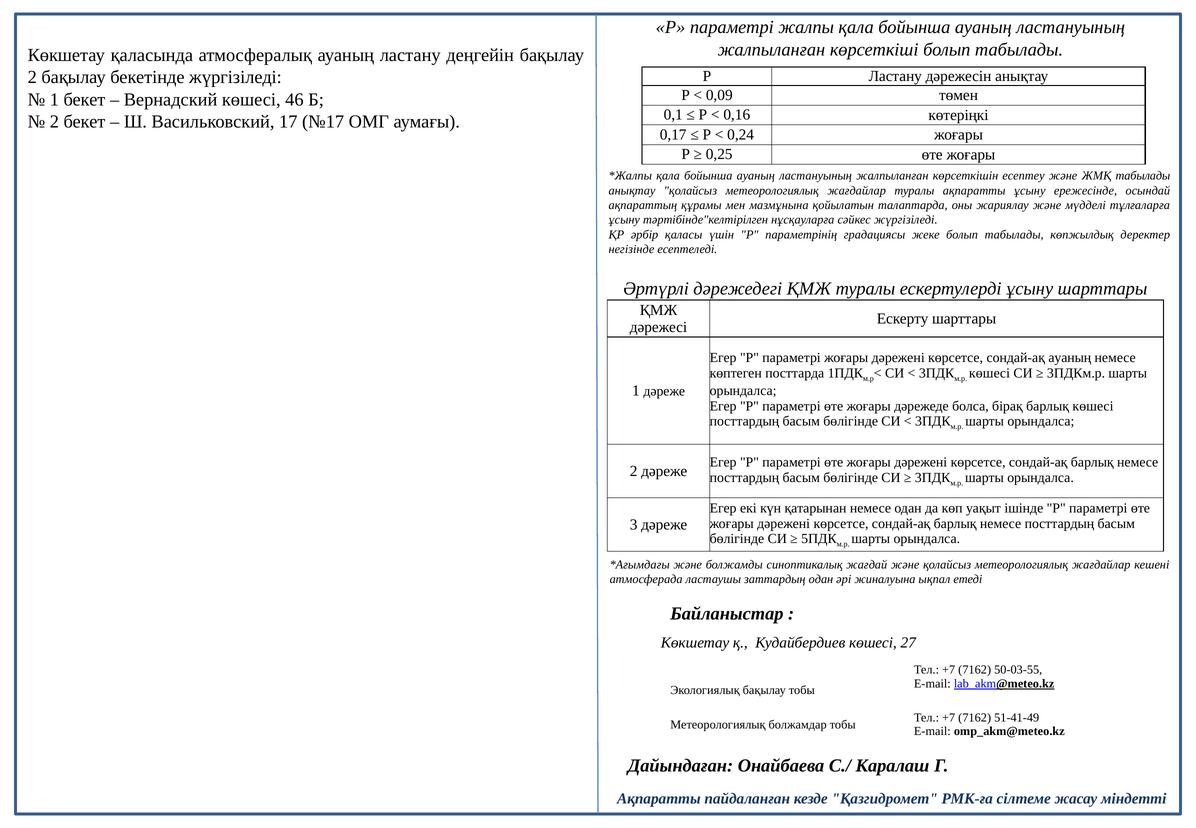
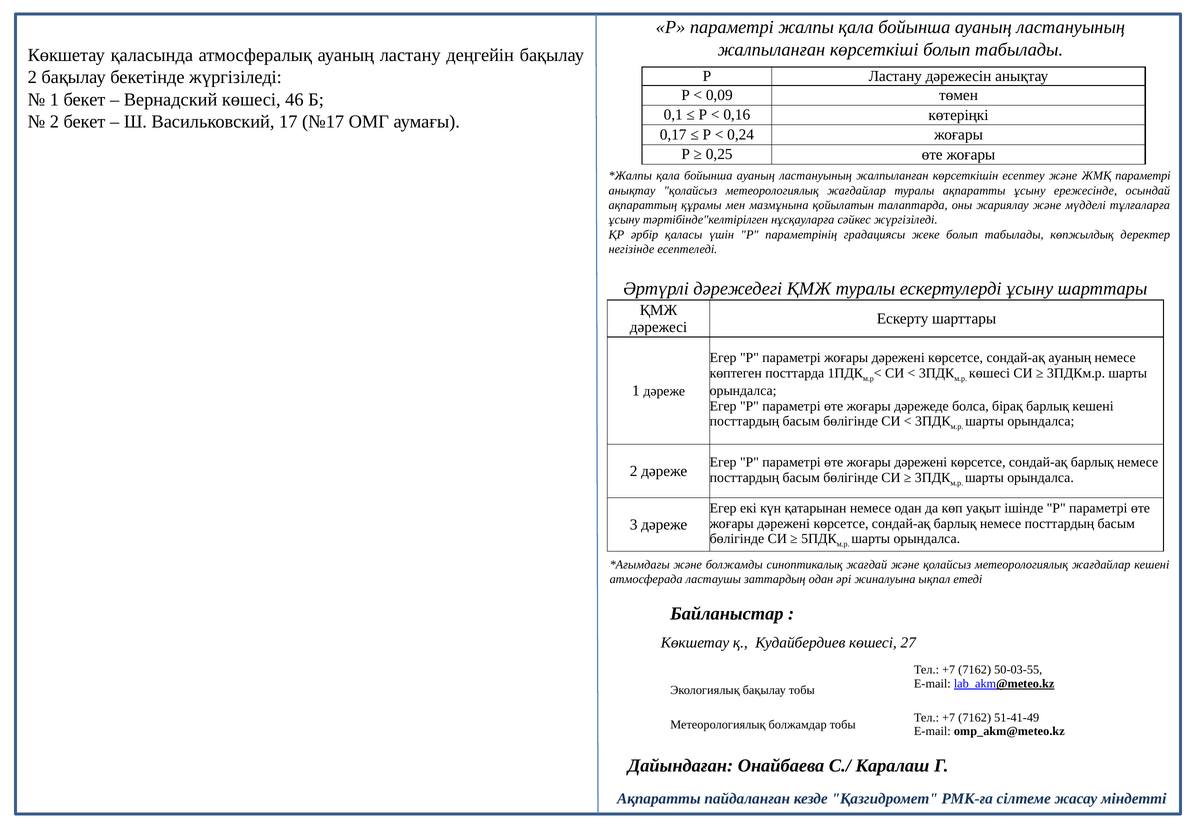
ЖМҚ табылады: табылады -> параметрі
барлық көшесі: көшесі -> кешені
